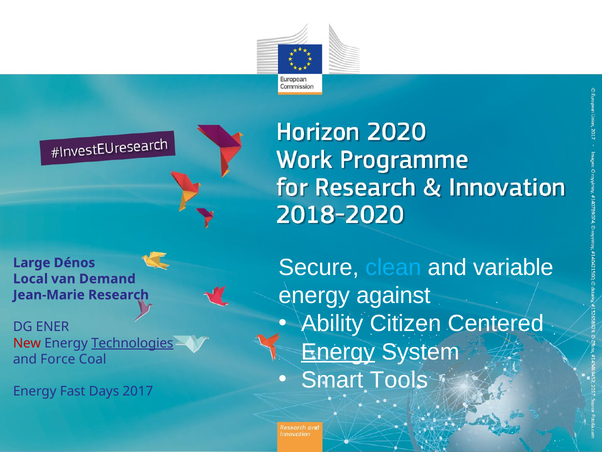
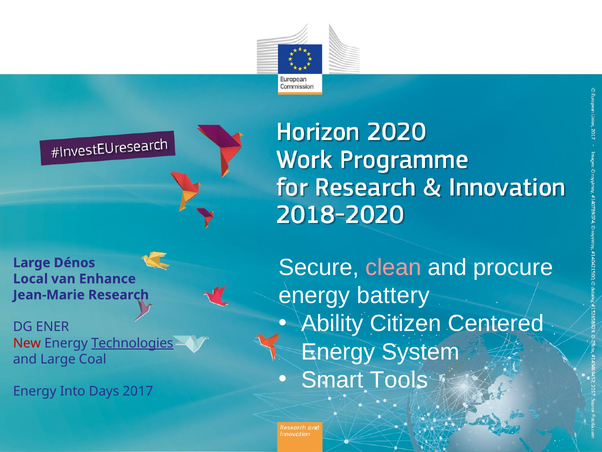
clean colour: light blue -> pink
variable: variable -> procure
Demand: Demand -> Enhance
against: against -> battery
Energy at (338, 351) underline: present -> none
and Force: Force -> Large
Fast: Fast -> Into
